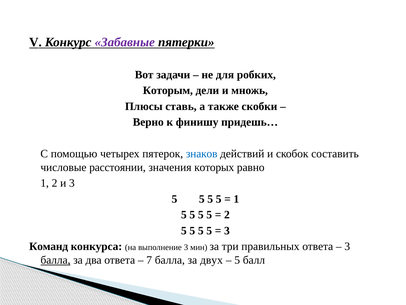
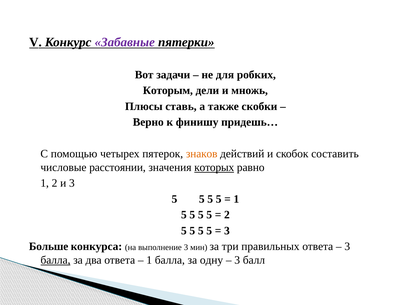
знаков colour: blue -> orange
которых underline: none -> present
Команд: Команд -> Больше
7 at (149, 260): 7 -> 1
двух: двух -> одну
5 at (237, 260): 5 -> 3
